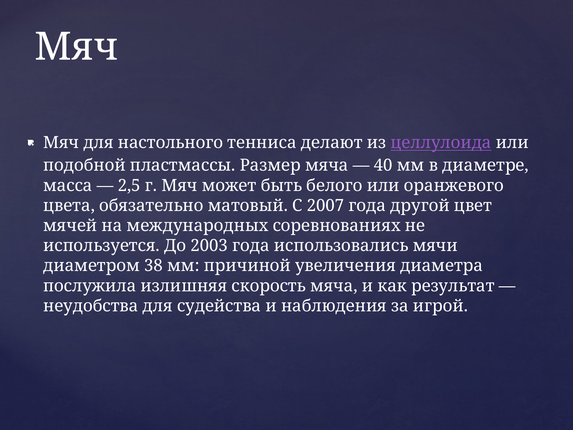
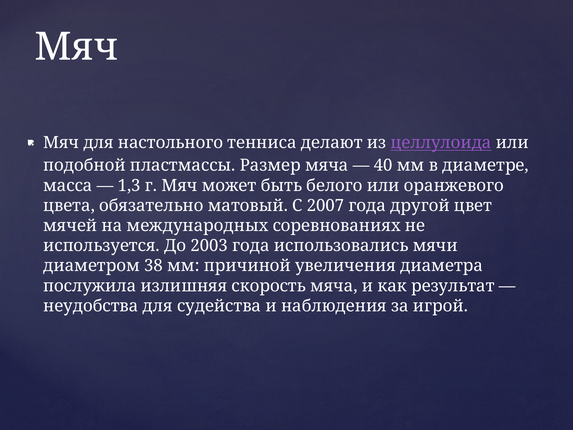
2,5: 2,5 -> 1,3
